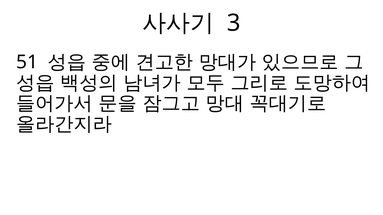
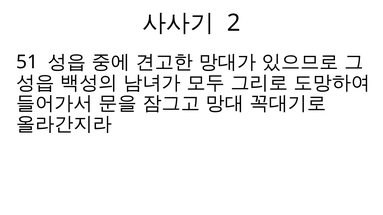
3: 3 -> 2
